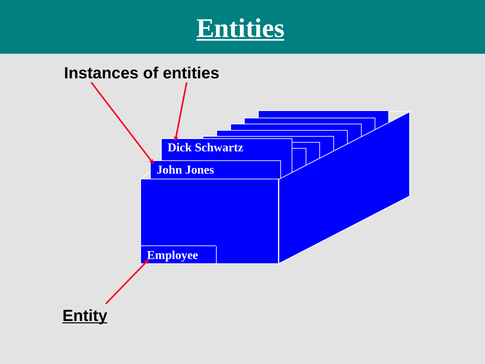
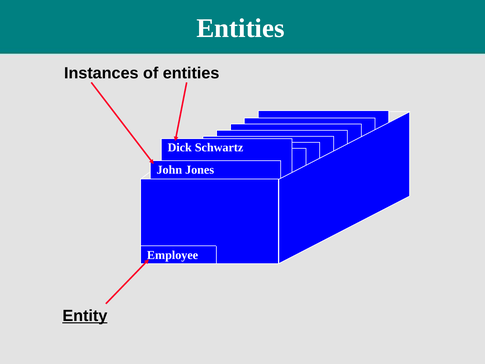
Entities at (240, 28) underline: present -> none
